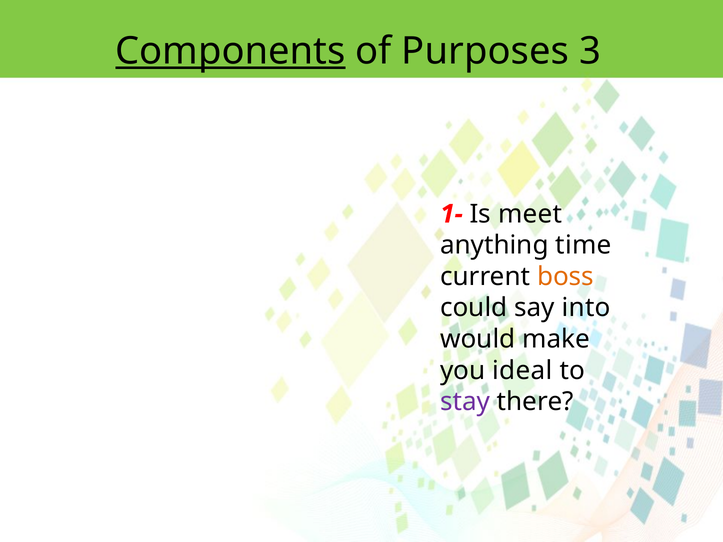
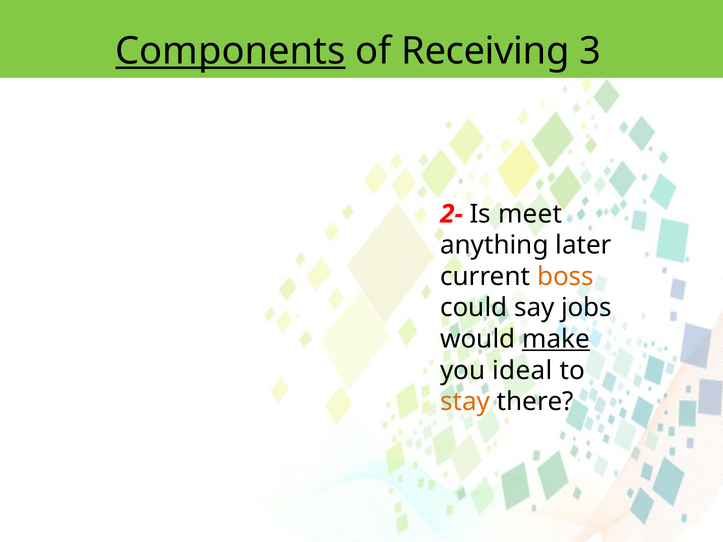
Purposes: Purposes -> Receiving
1-: 1- -> 2-
time: time -> later
into: into -> jobs
make underline: none -> present
stay colour: purple -> orange
